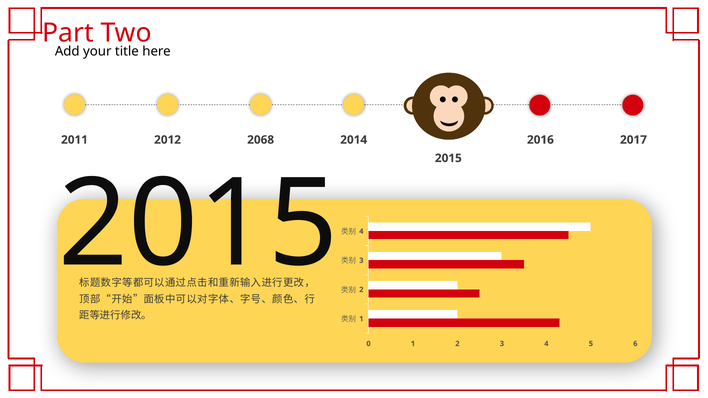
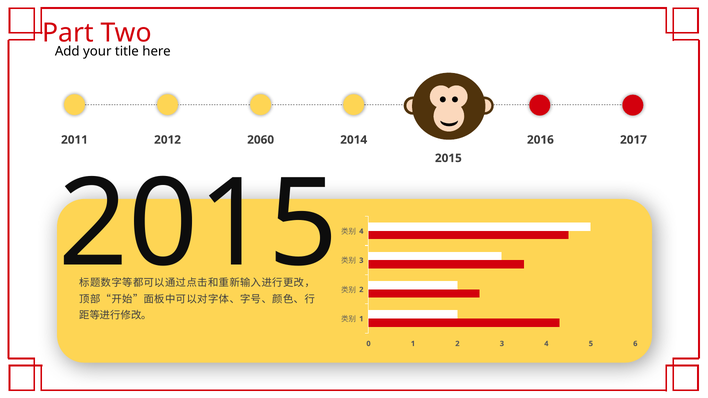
2068: 2068 -> 2060
